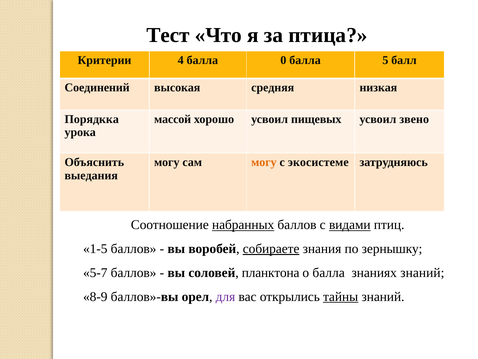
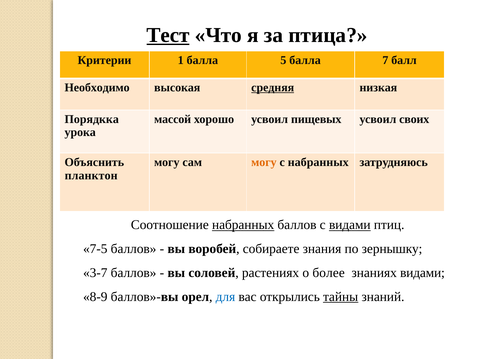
Тест underline: none -> present
4: 4 -> 1
0: 0 -> 5
5: 5 -> 7
Соединений: Соединений -> Необходимо
средняя underline: none -> present
звено: звено -> своих
с экосистеме: экосистеме -> набранных
выедания: выедания -> планктон
1-5: 1-5 -> 7-5
собираете underline: present -> none
5-7: 5-7 -> 3-7
планктона: планктона -> растениях
о балла: балла -> более
знаниях знаний: знаний -> видами
для colour: purple -> blue
